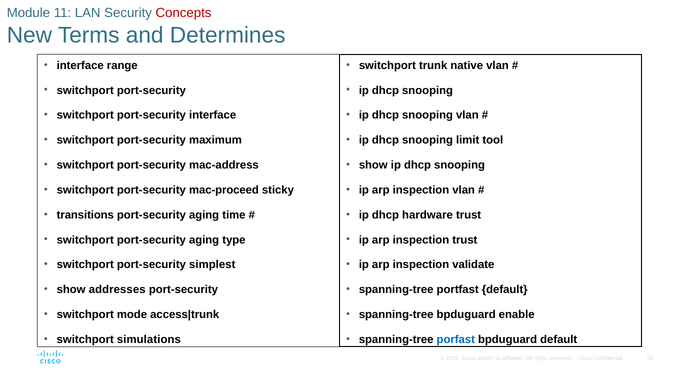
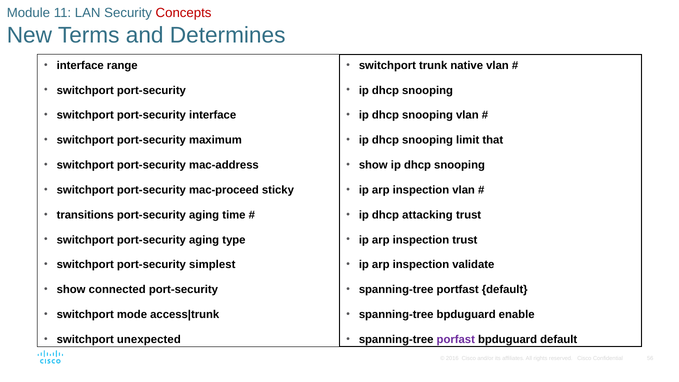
tool: tool -> that
hardware: hardware -> attacking
addresses: addresses -> connected
simulations: simulations -> unexpected
porfast colour: blue -> purple
